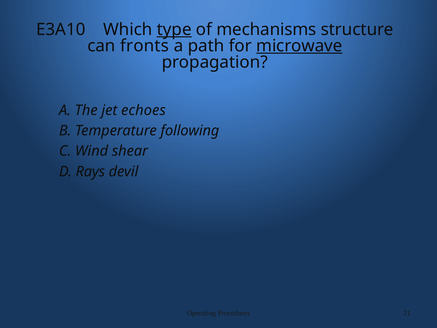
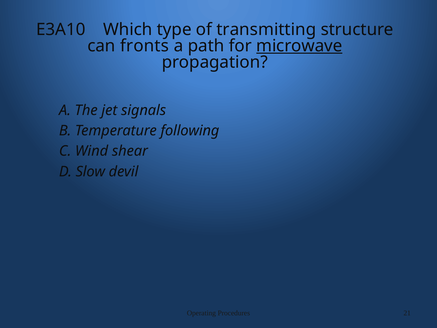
type underline: present -> none
mechanisms: mechanisms -> transmitting
echoes: echoes -> signals
Rays: Rays -> Slow
